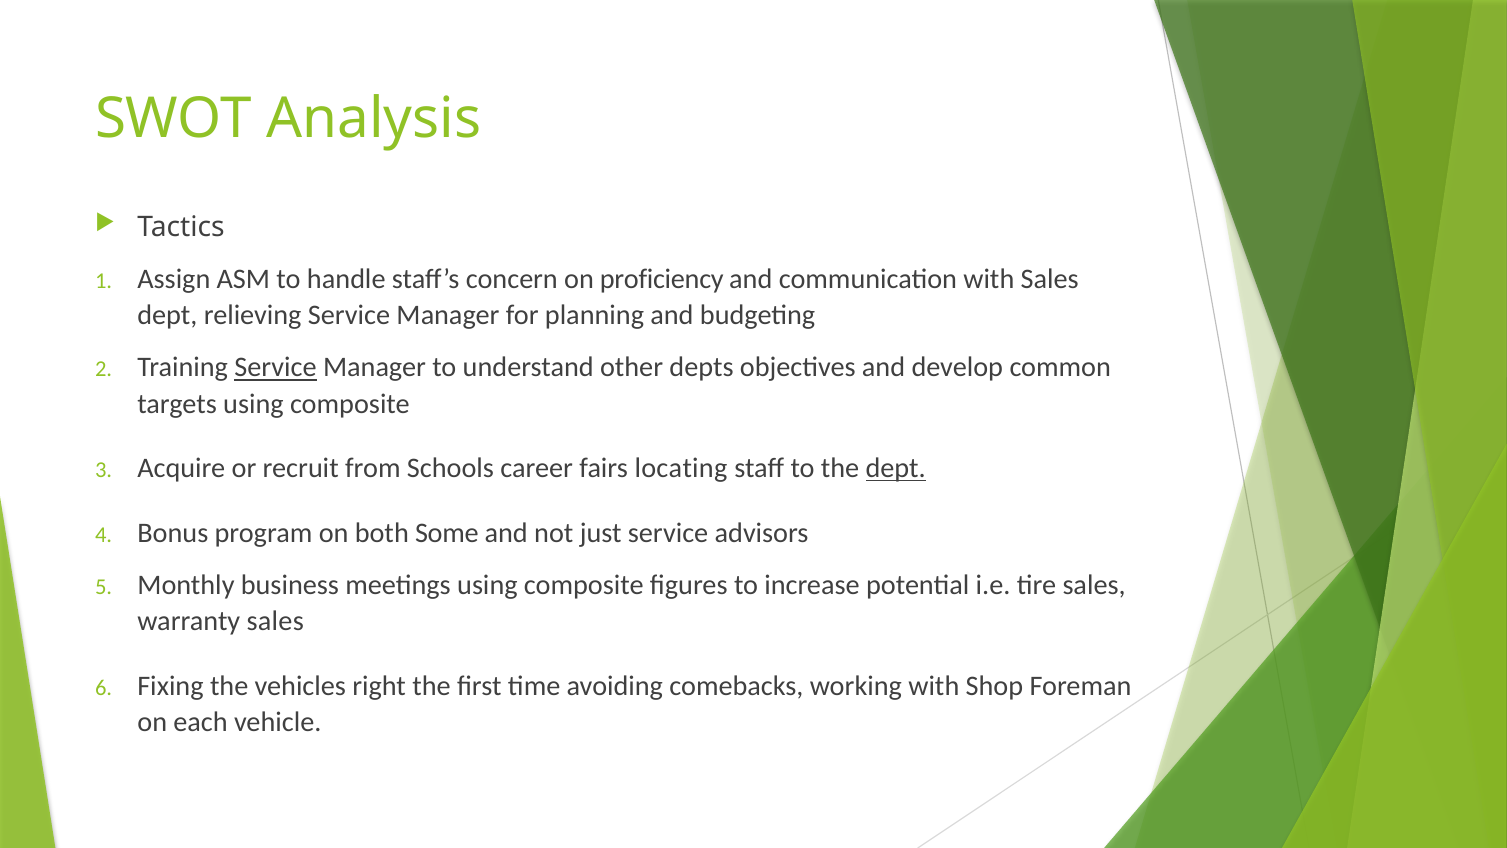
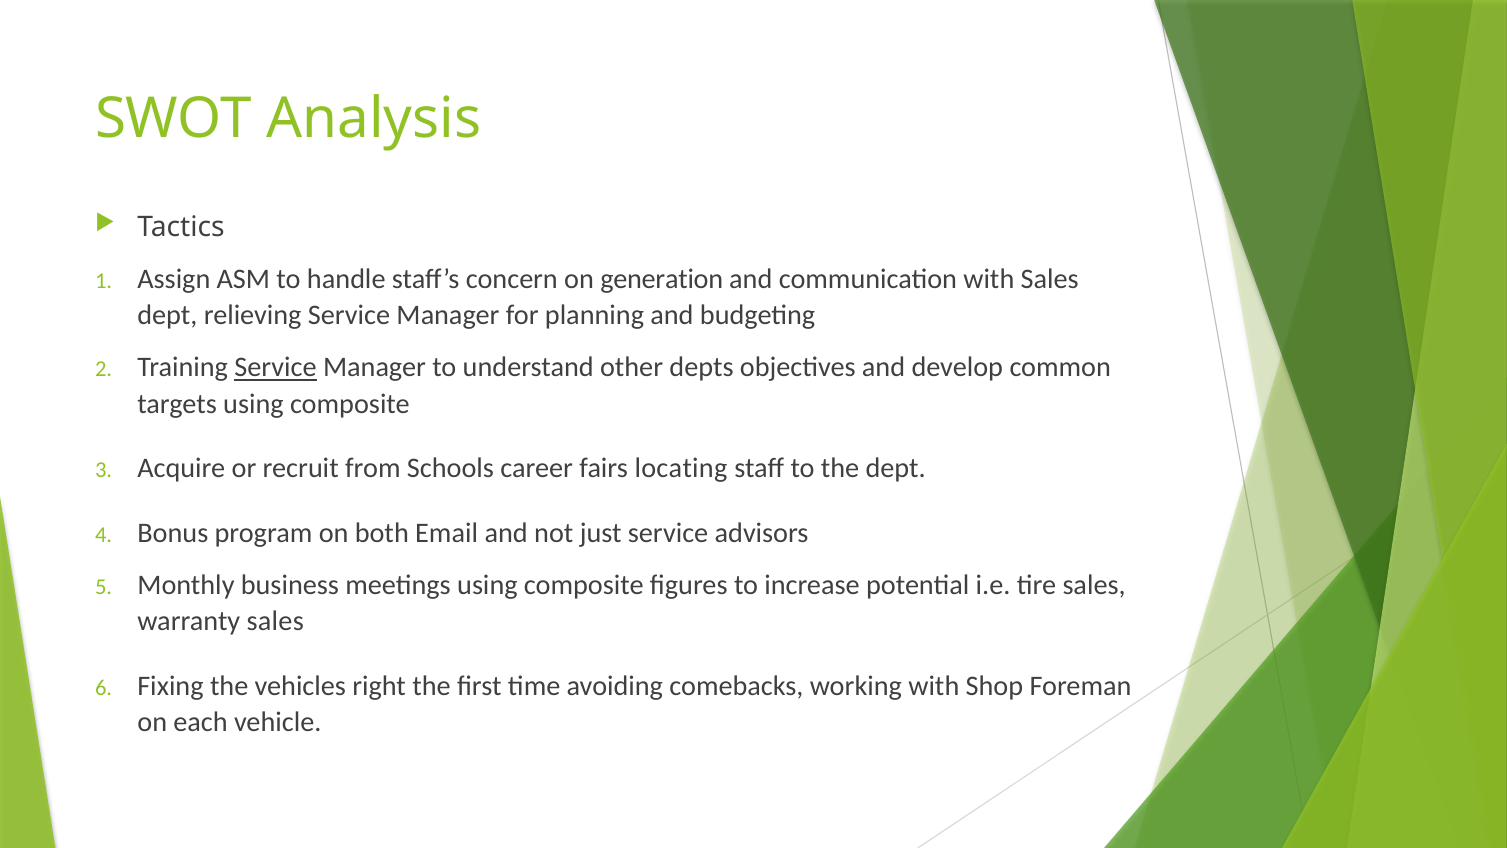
proficiency: proficiency -> generation
dept at (896, 468) underline: present -> none
Some: Some -> Email
